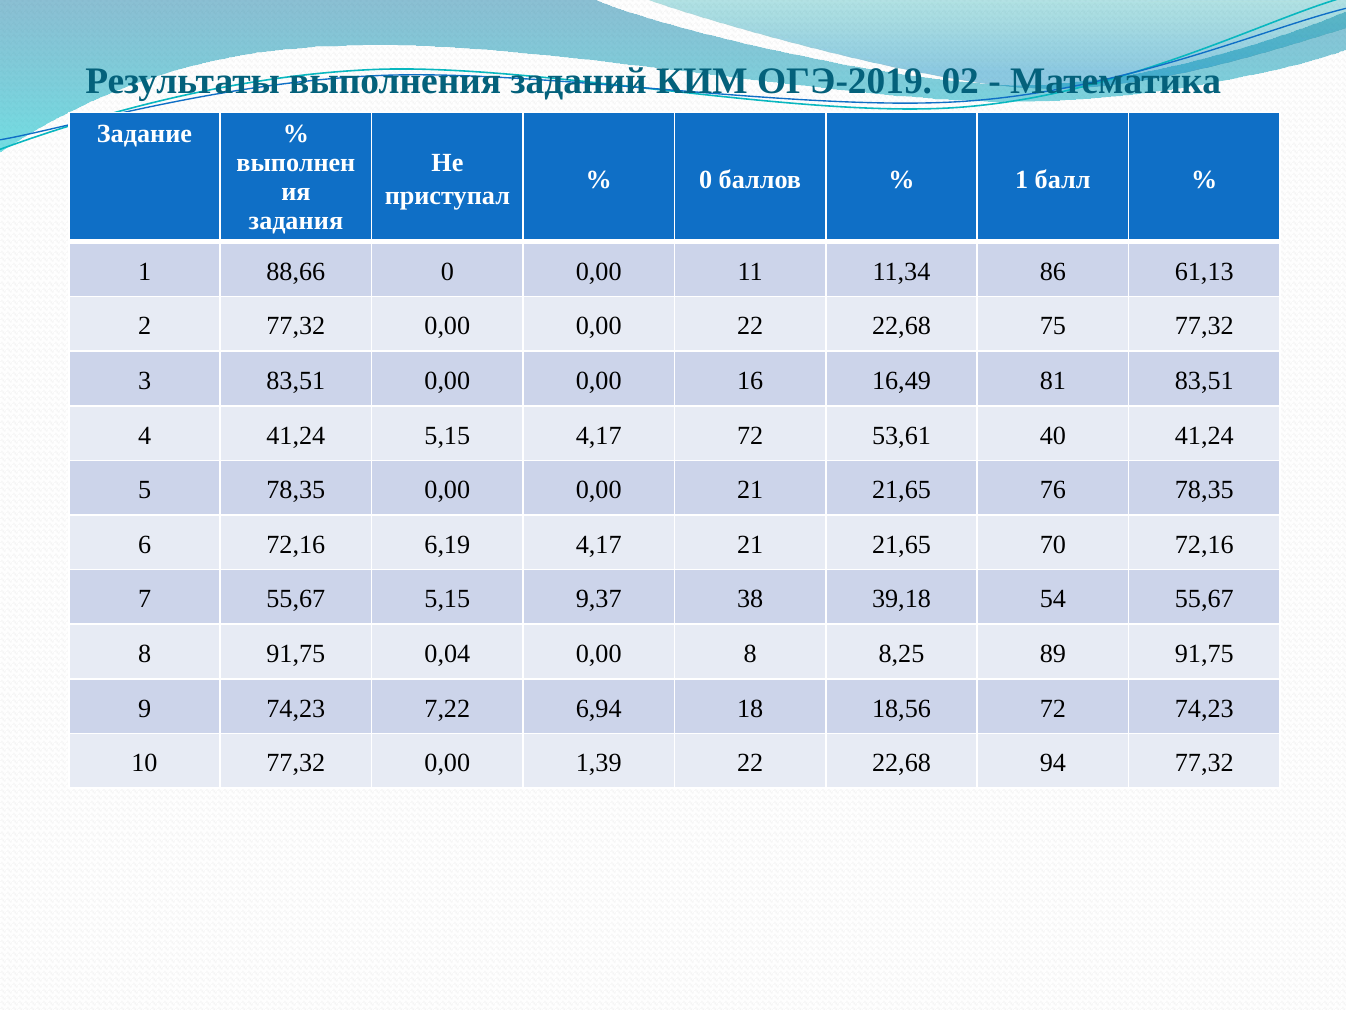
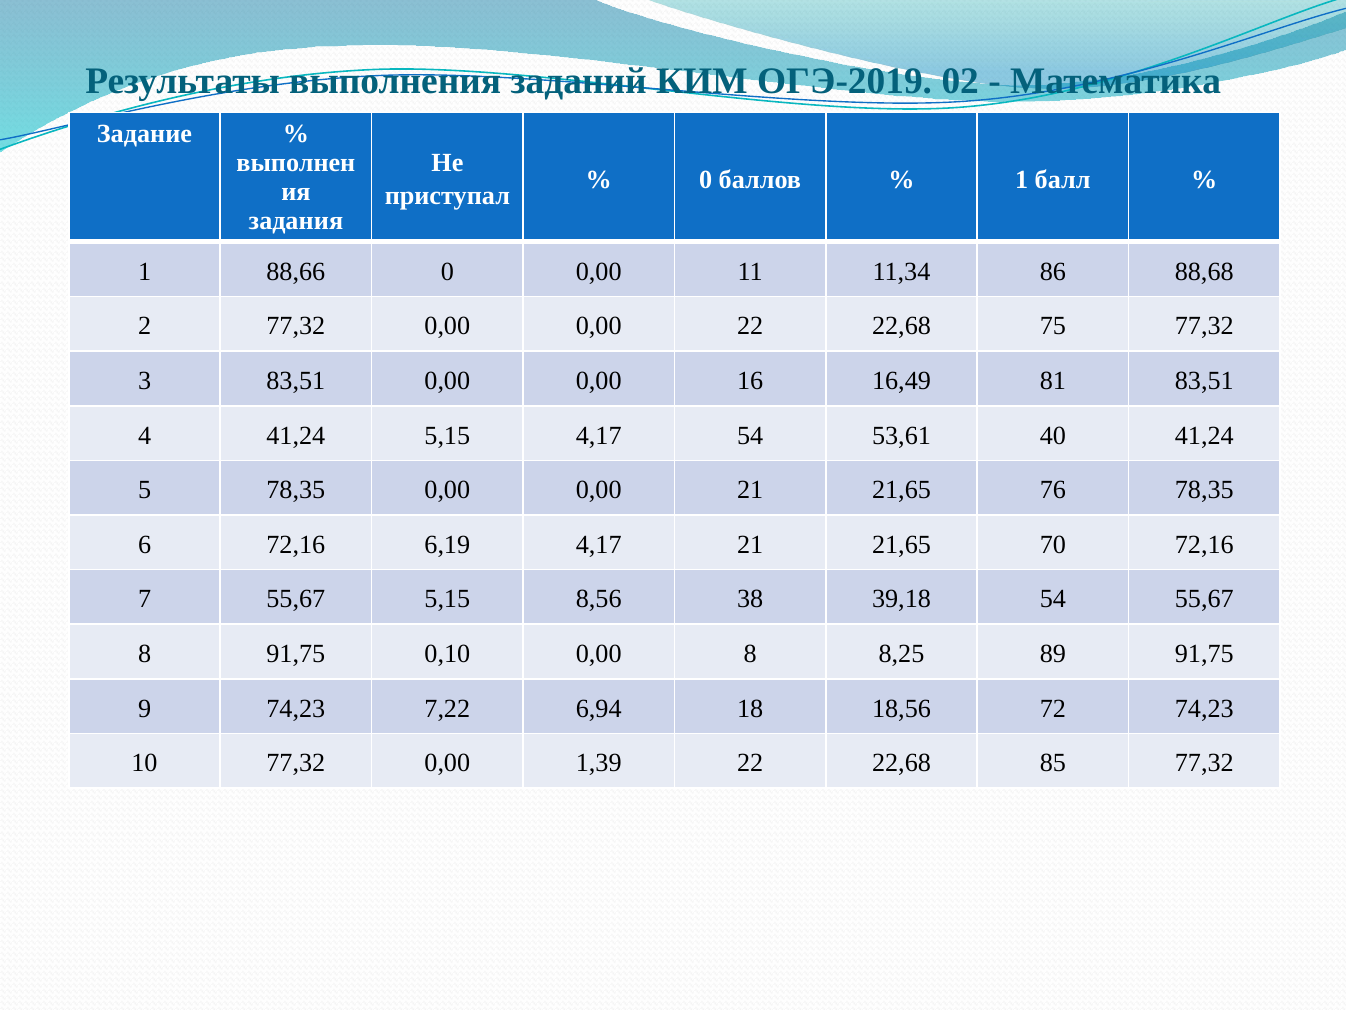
61,13: 61,13 -> 88,68
4,17 72: 72 -> 54
9,37: 9,37 -> 8,56
0,04: 0,04 -> 0,10
94: 94 -> 85
